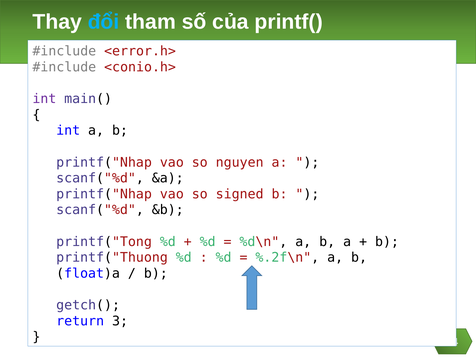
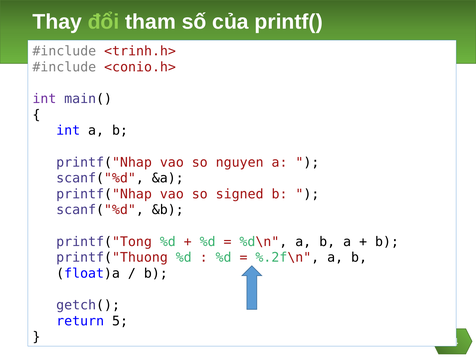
đổi colour: light blue -> light green
<error.h>: <error.h> -> <trinh.h>
3: 3 -> 5
